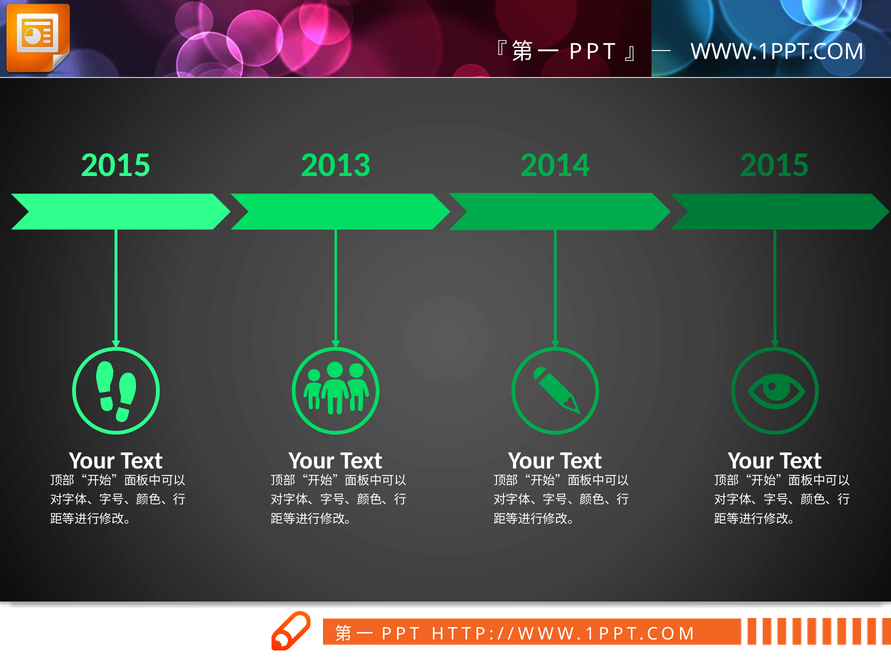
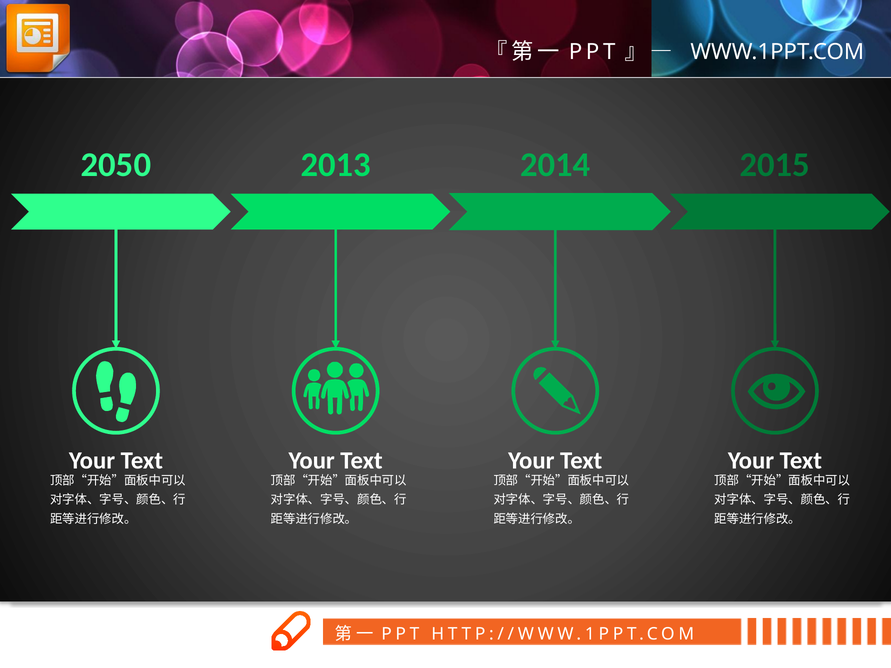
2015 at (116, 165): 2015 -> 2050
